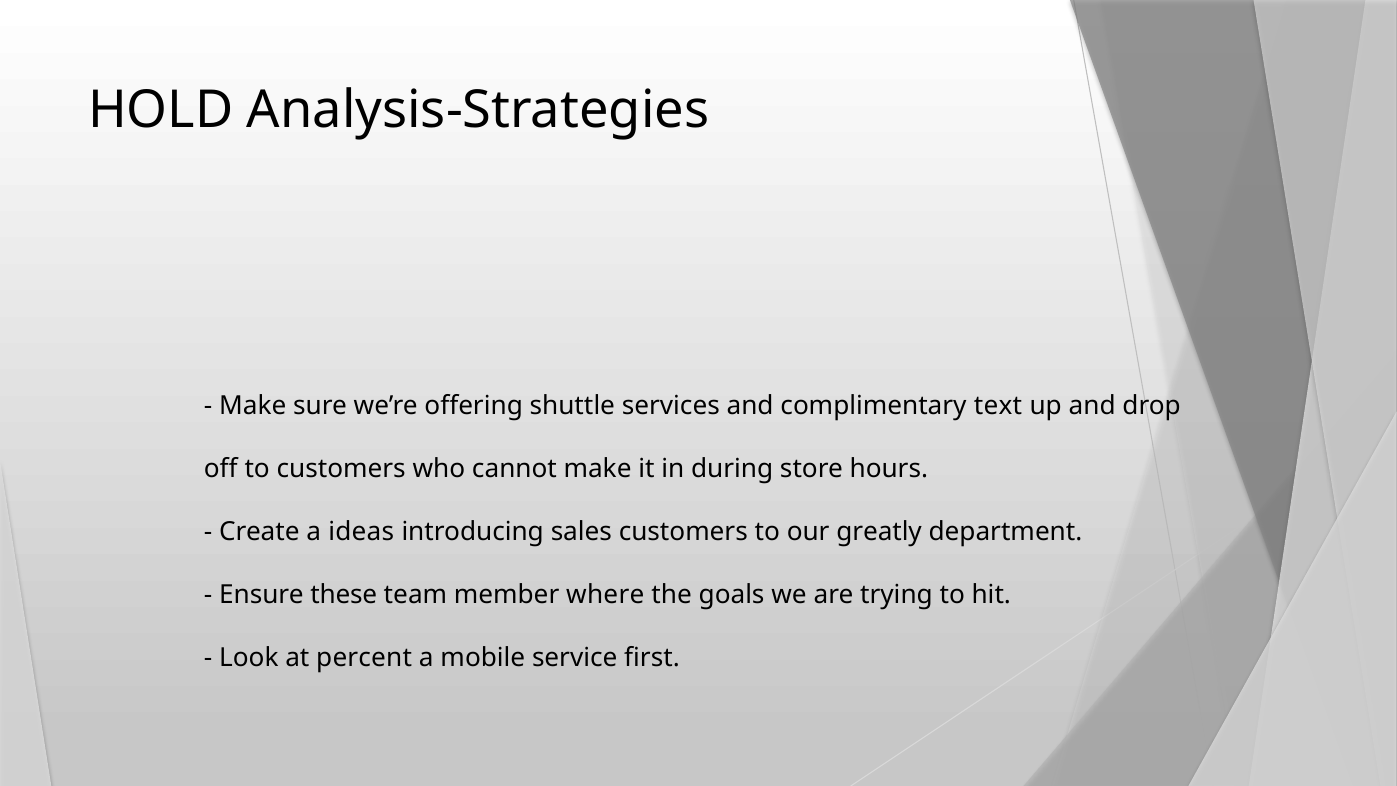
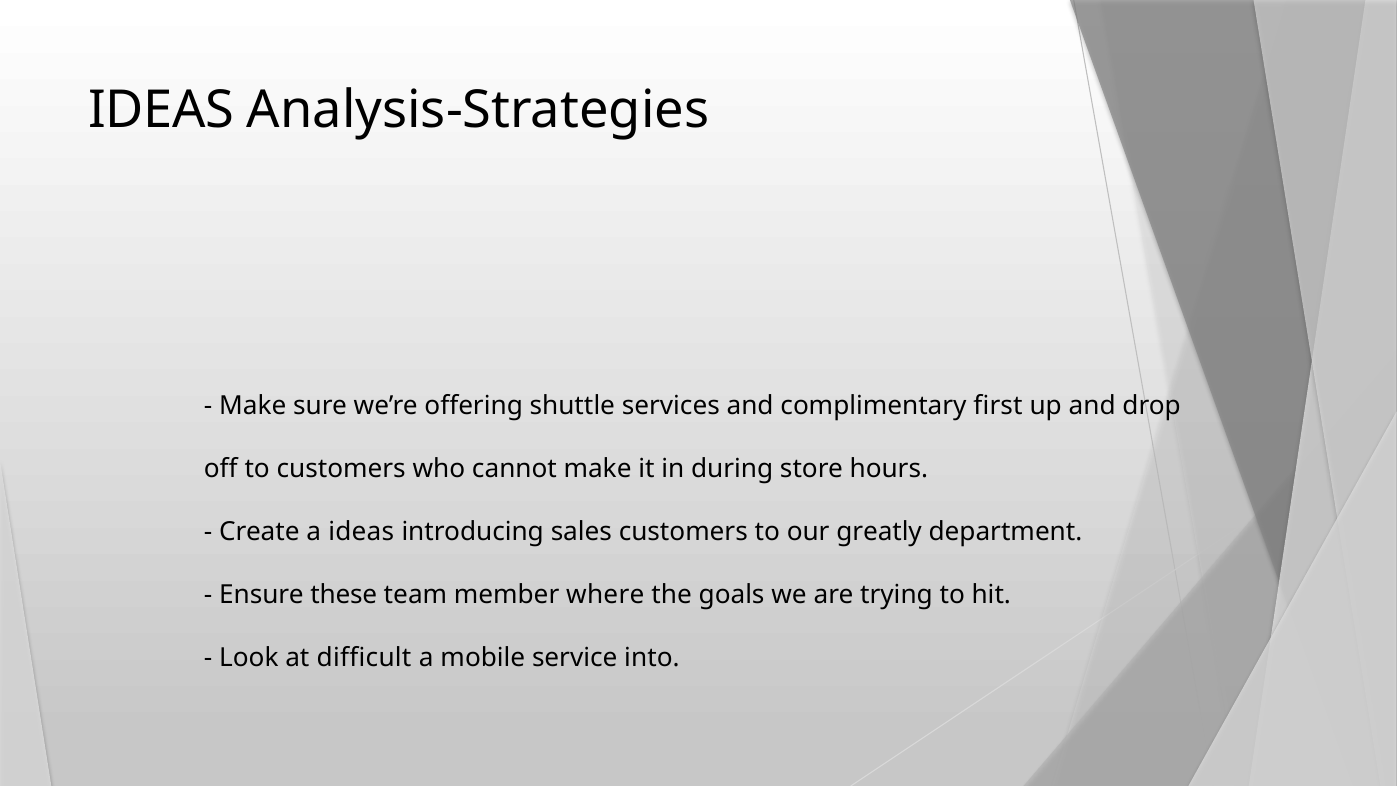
HOLD at (161, 110): HOLD -> IDEAS
text: text -> first
percent: percent -> difficult
first: first -> into
